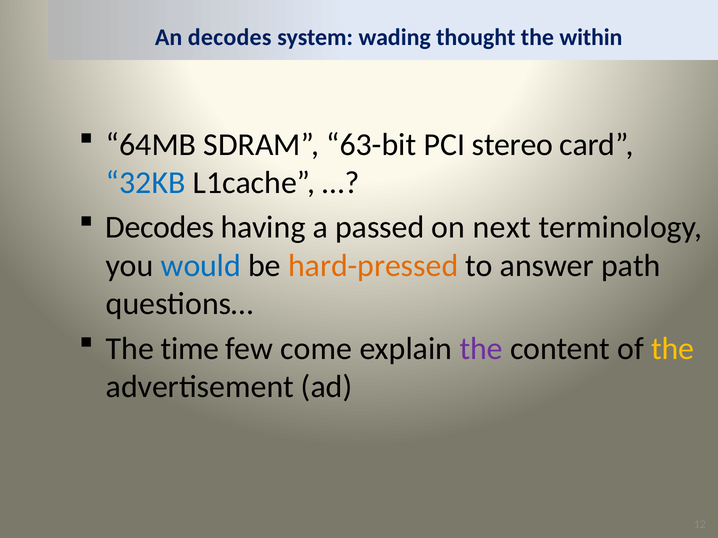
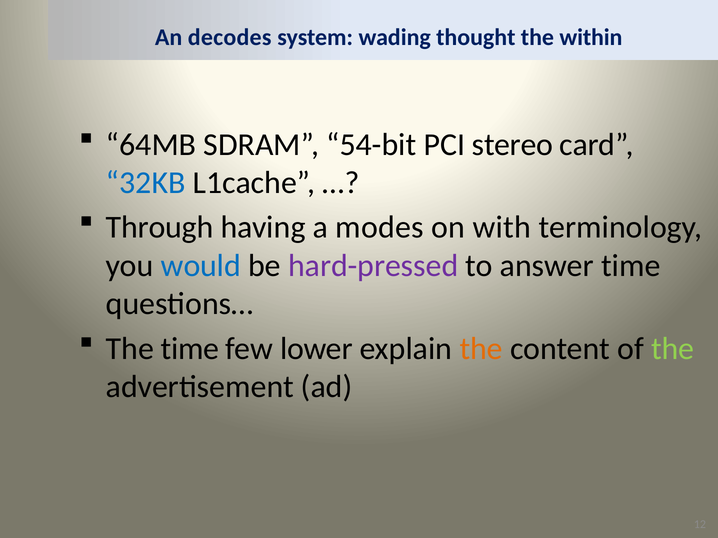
63-bit: 63-bit -> 54-bit
Decodes at (160, 228): Decodes -> Through
passed: passed -> modes
next: next -> with
hard-pressed colour: orange -> purple
answer path: path -> time
come: come -> lower
the at (481, 349) colour: purple -> orange
the at (673, 349) colour: yellow -> light green
